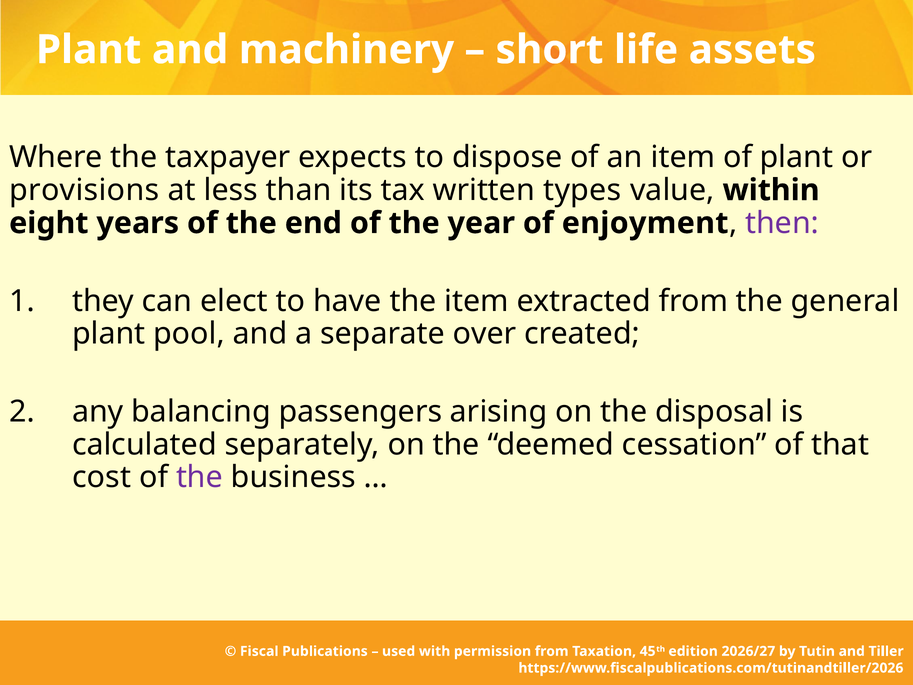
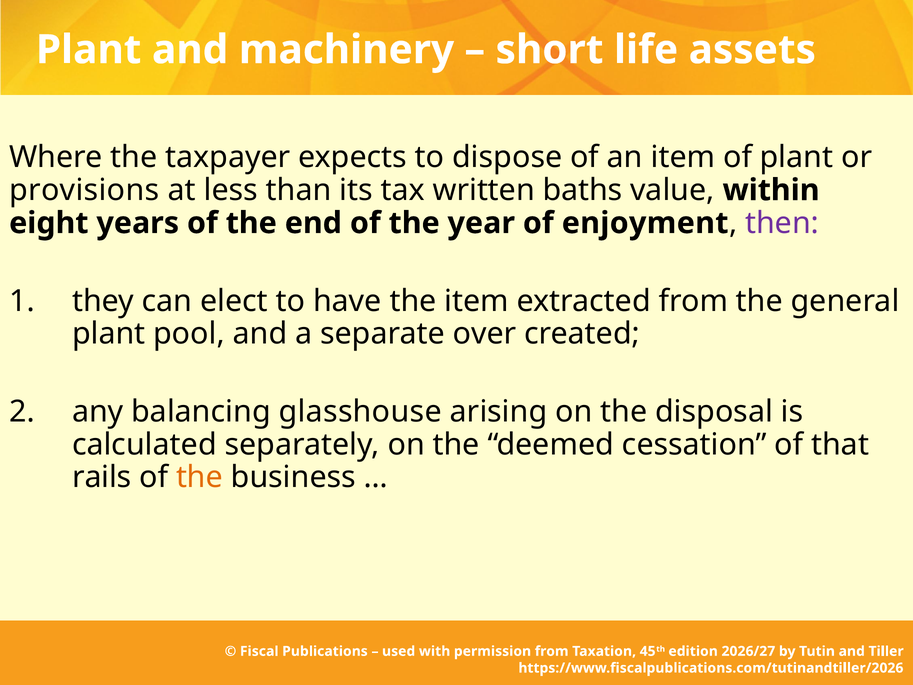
types: types -> baths
passengers: passengers -> glasshouse
cost: cost -> rails
the at (199, 477) colour: purple -> orange
